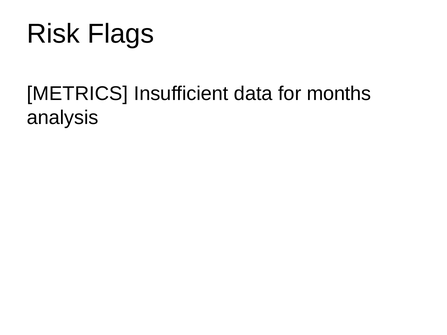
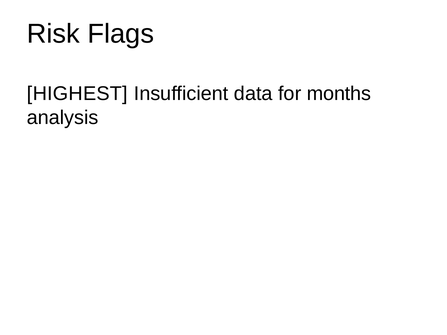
METRICS: METRICS -> HIGHEST
